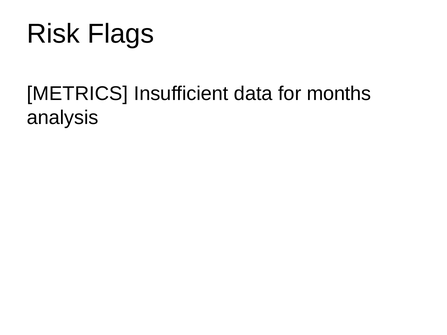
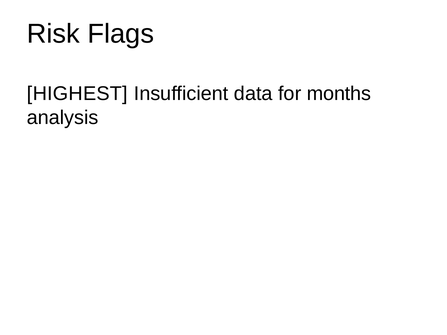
METRICS: METRICS -> HIGHEST
